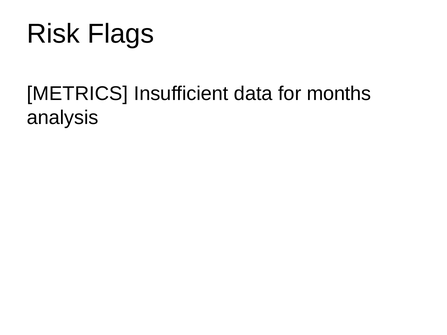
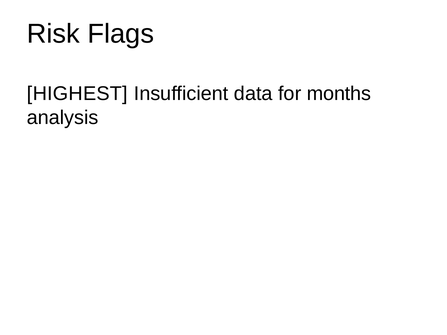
METRICS: METRICS -> HIGHEST
